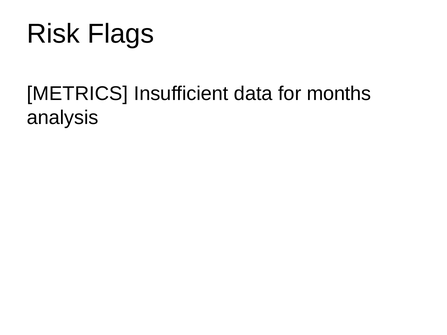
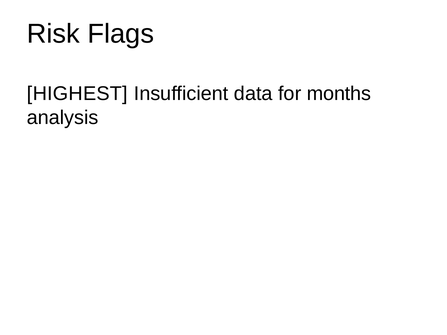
METRICS: METRICS -> HIGHEST
